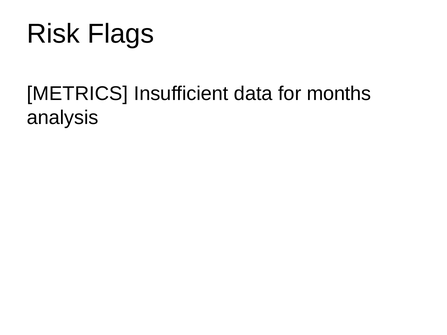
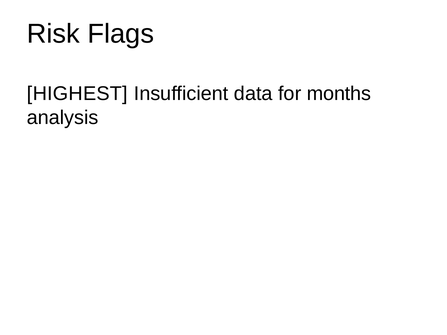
METRICS: METRICS -> HIGHEST
